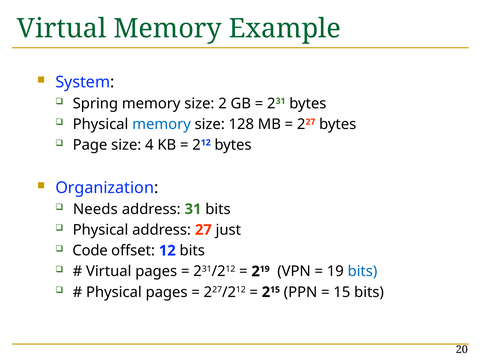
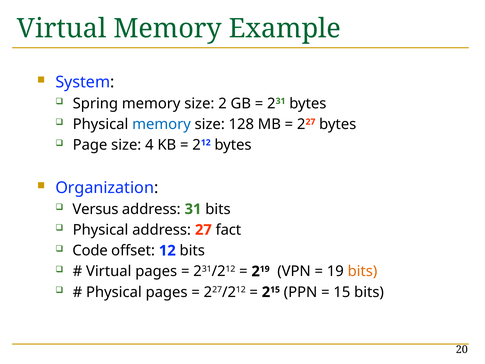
Needs: Needs -> Versus
just: just -> fact
bits at (362, 271) colour: blue -> orange
